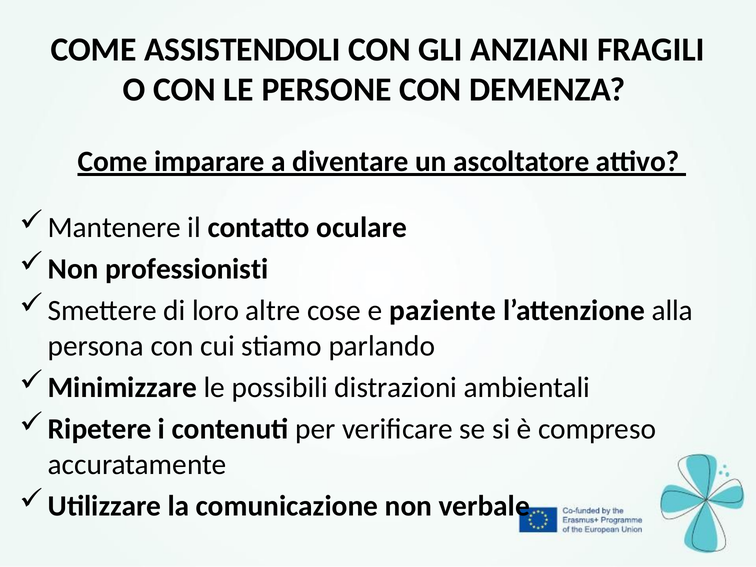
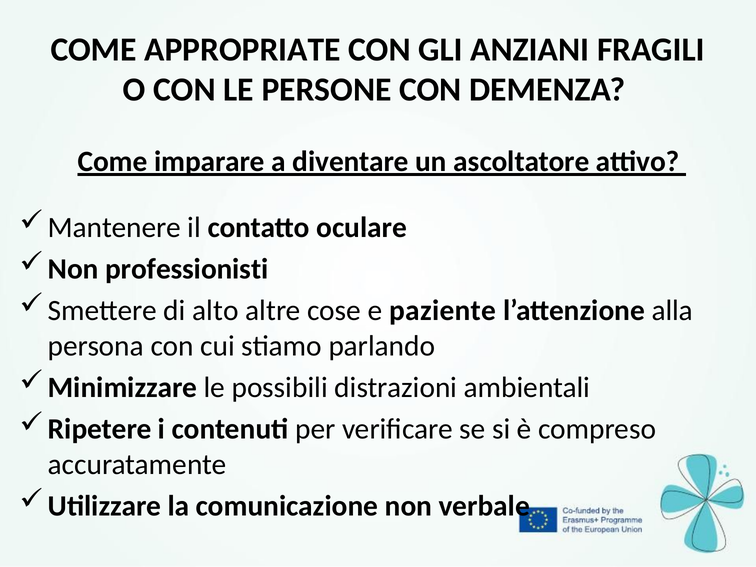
ASSISTENDOLI: ASSISTENDOLI -> APPROPRIATE
loro: loro -> alto
